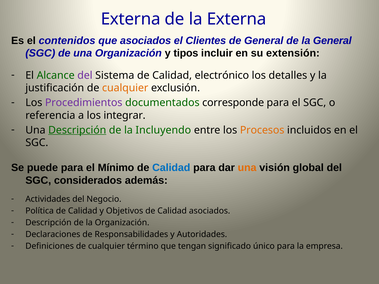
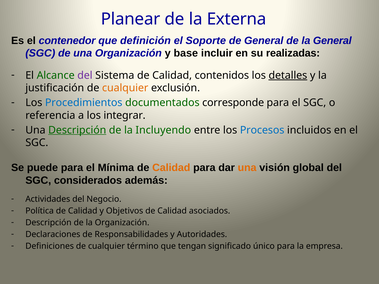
Externa at (131, 19): Externa -> Planear
contenidos: contenidos -> contenedor
que asociados: asociados -> definición
Clientes: Clientes -> Soporte
tipos: tipos -> base
extensión: extensión -> realizadas
electrónico: electrónico -> contenidos
detalles underline: none -> present
Procedimientos colour: purple -> blue
Procesos colour: orange -> blue
Mínimo: Mínimo -> Mínima
Calidad at (171, 168) colour: blue -> orange
